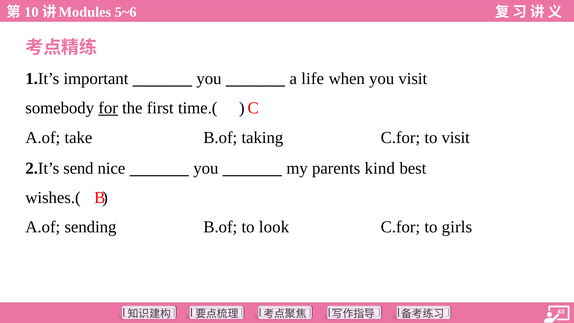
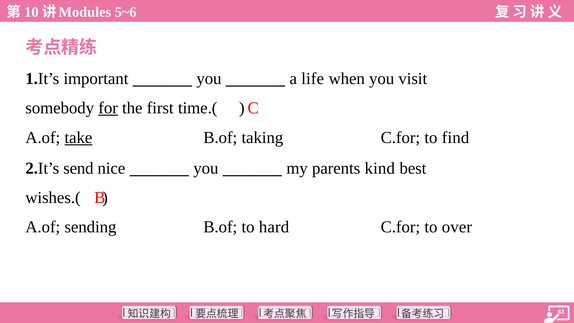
take underline: none -> present
to visit: visit -> find
look: look -> hard
girls: girls -> over
